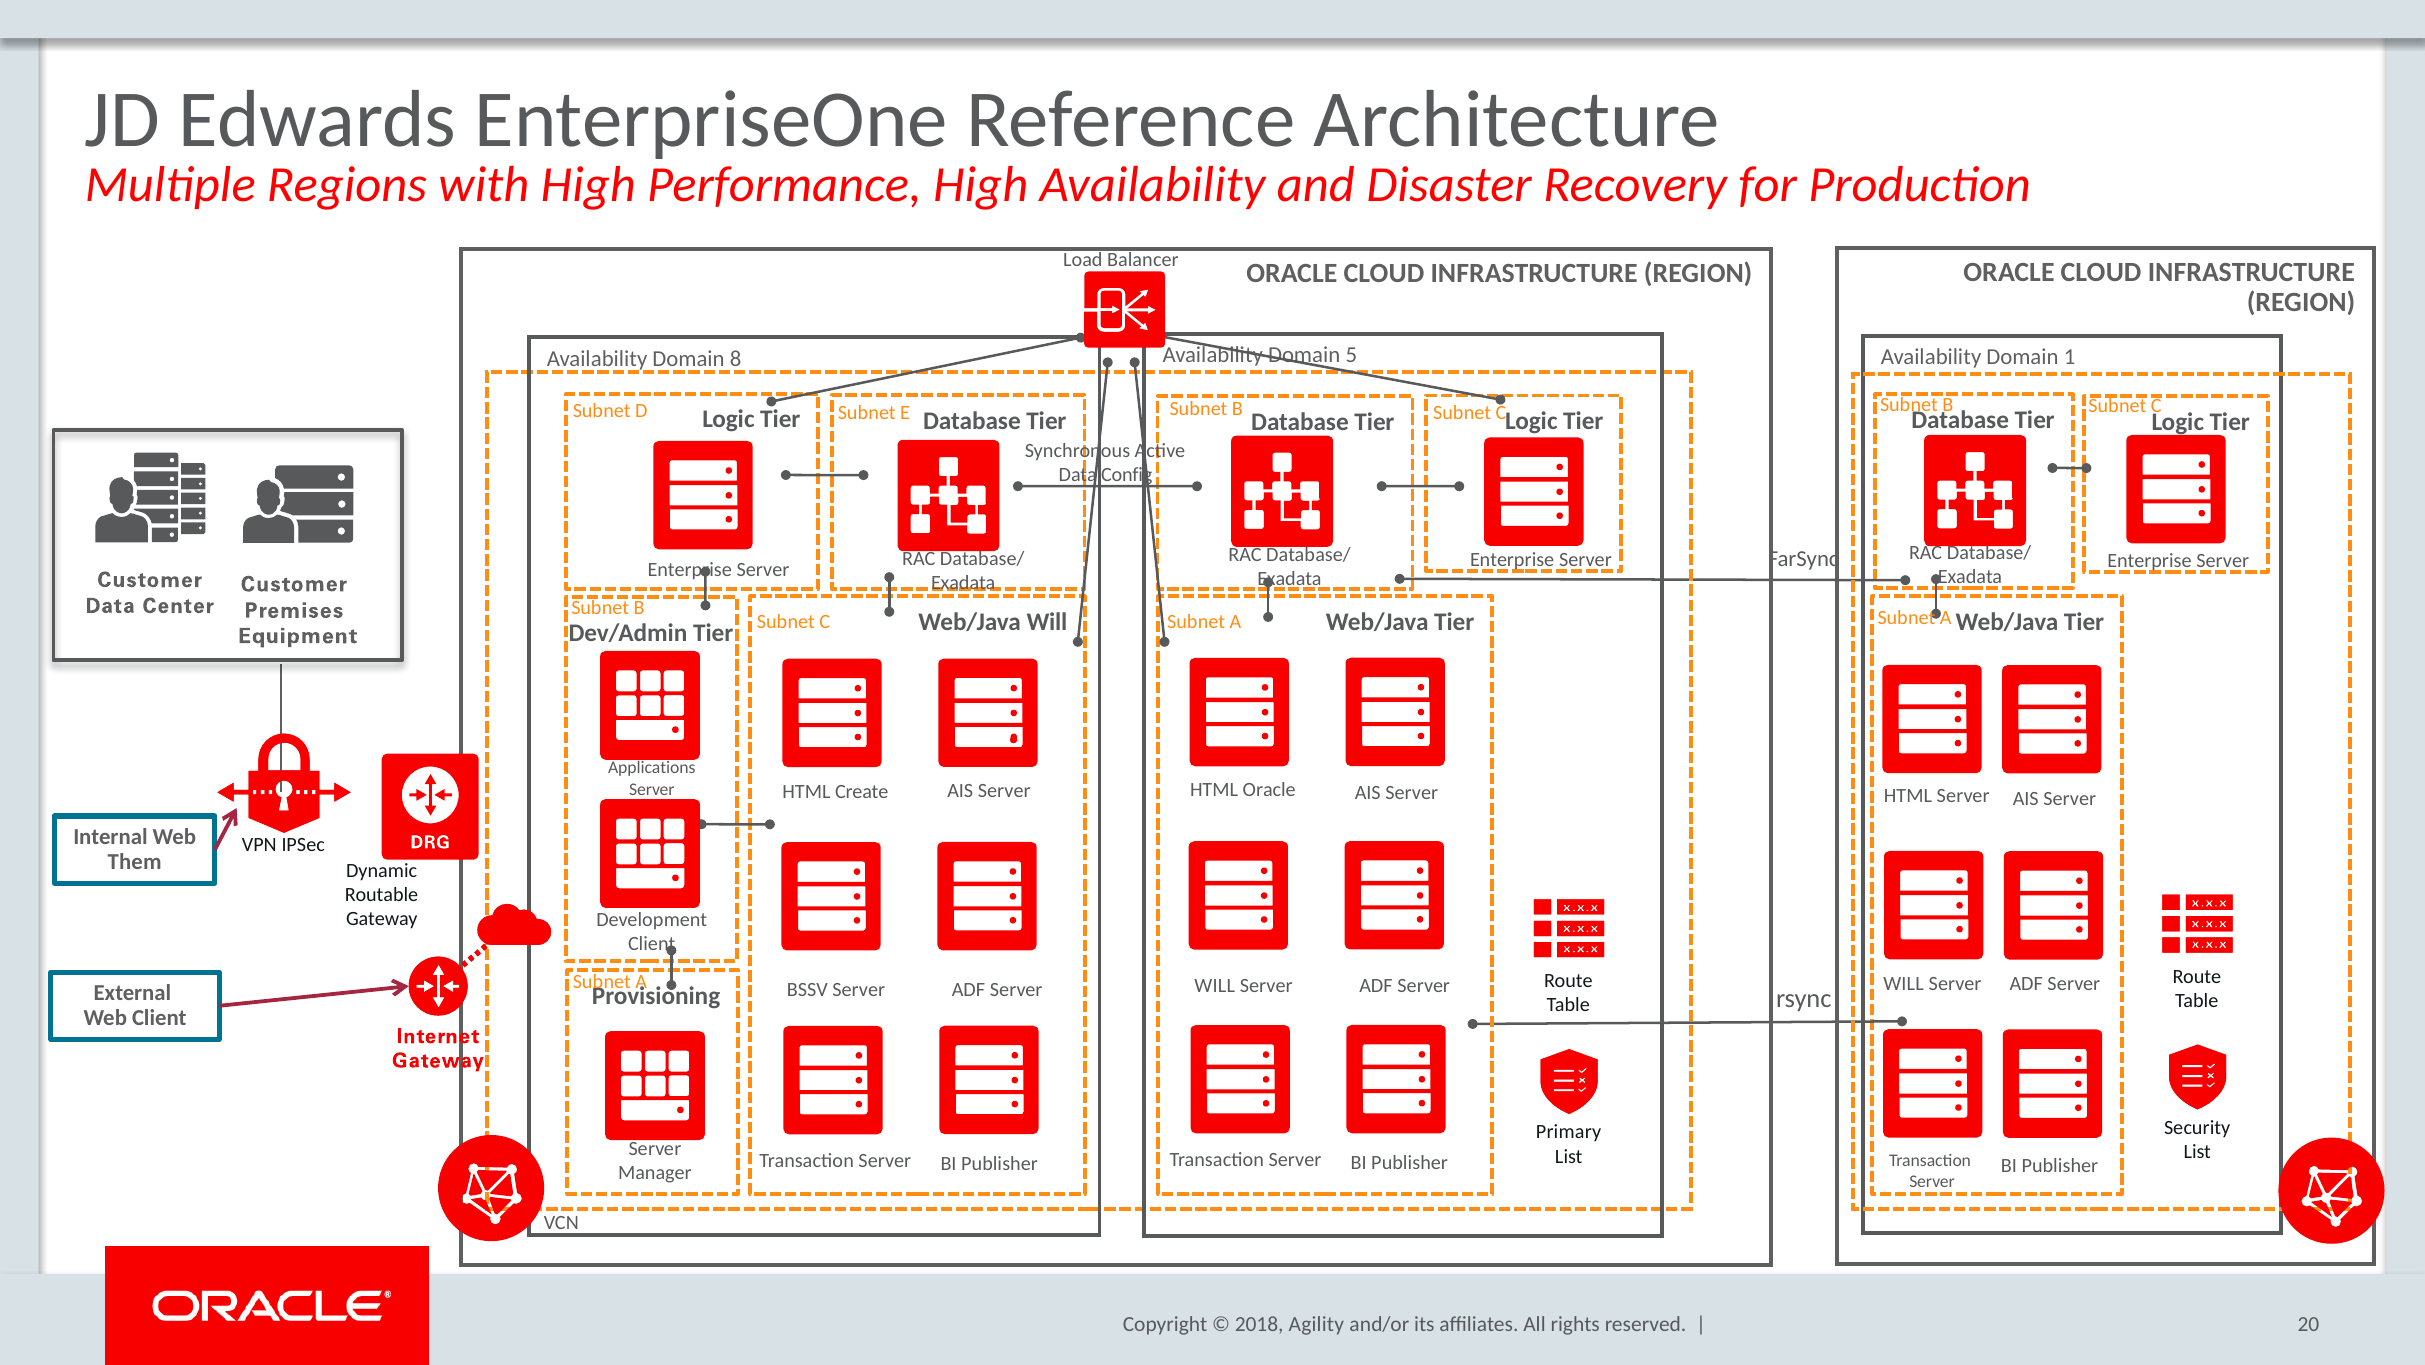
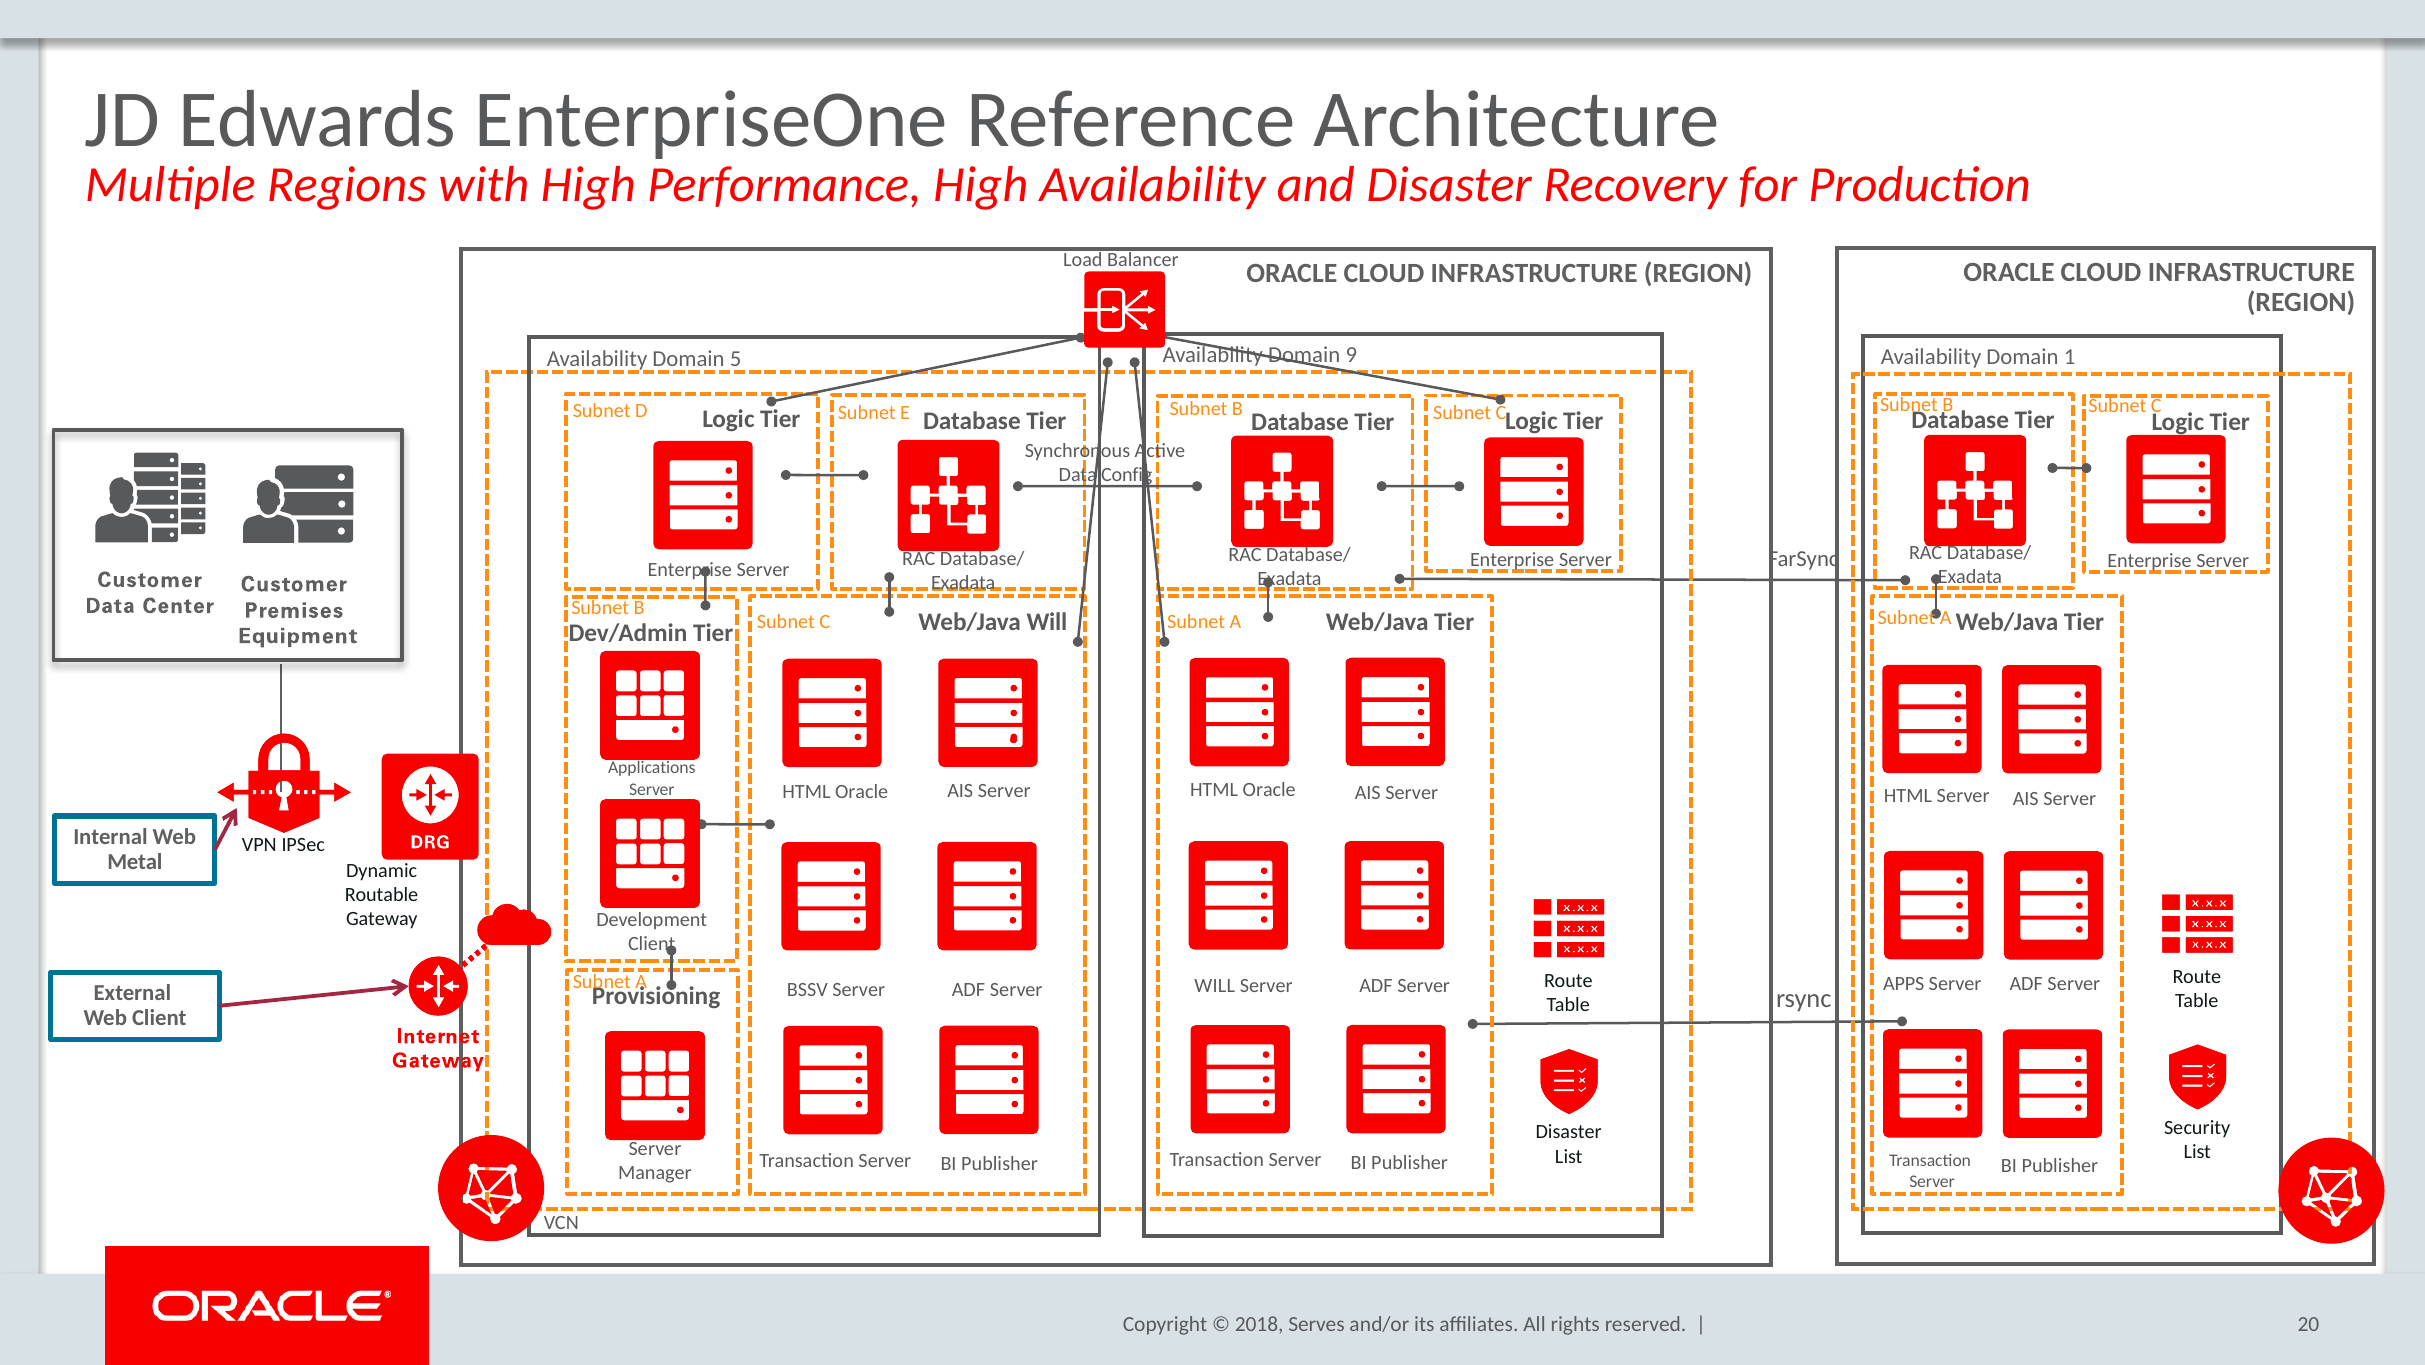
8: 8 -> 5
5: 5 -> 9
Server HTML Create: Create -> Oracle
Them: Them -> Metal
WILL at (1904, 984): WILL -> APPS
Primary at (1569, 1132): Primary -> Disaster
Agility: Agility -> Serves
